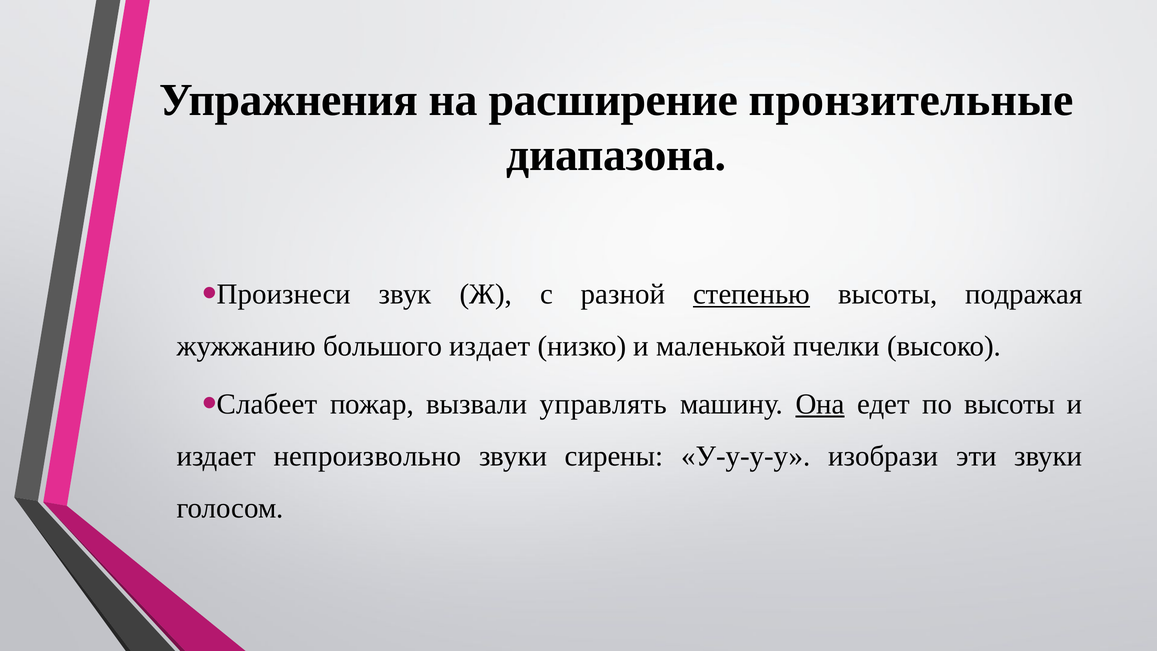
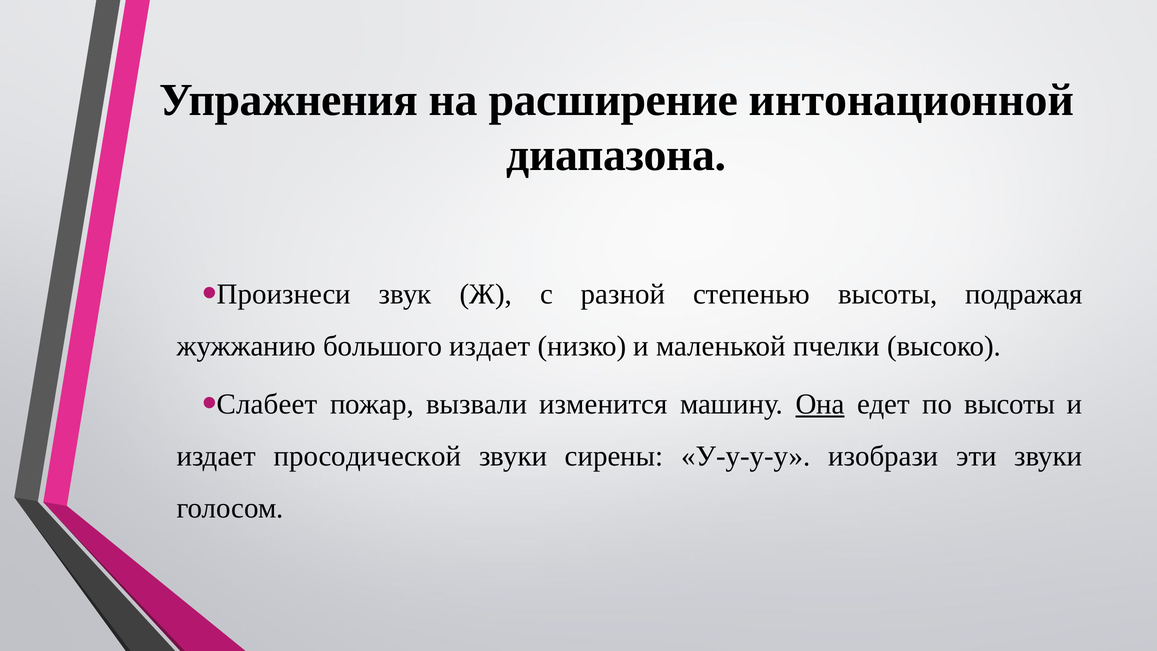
пронзительные: пронзительные -> интонационной
степенью underline: present -> none
управлять: управлять -> изменится
непроизвольно: непроизвольно -> просодической
